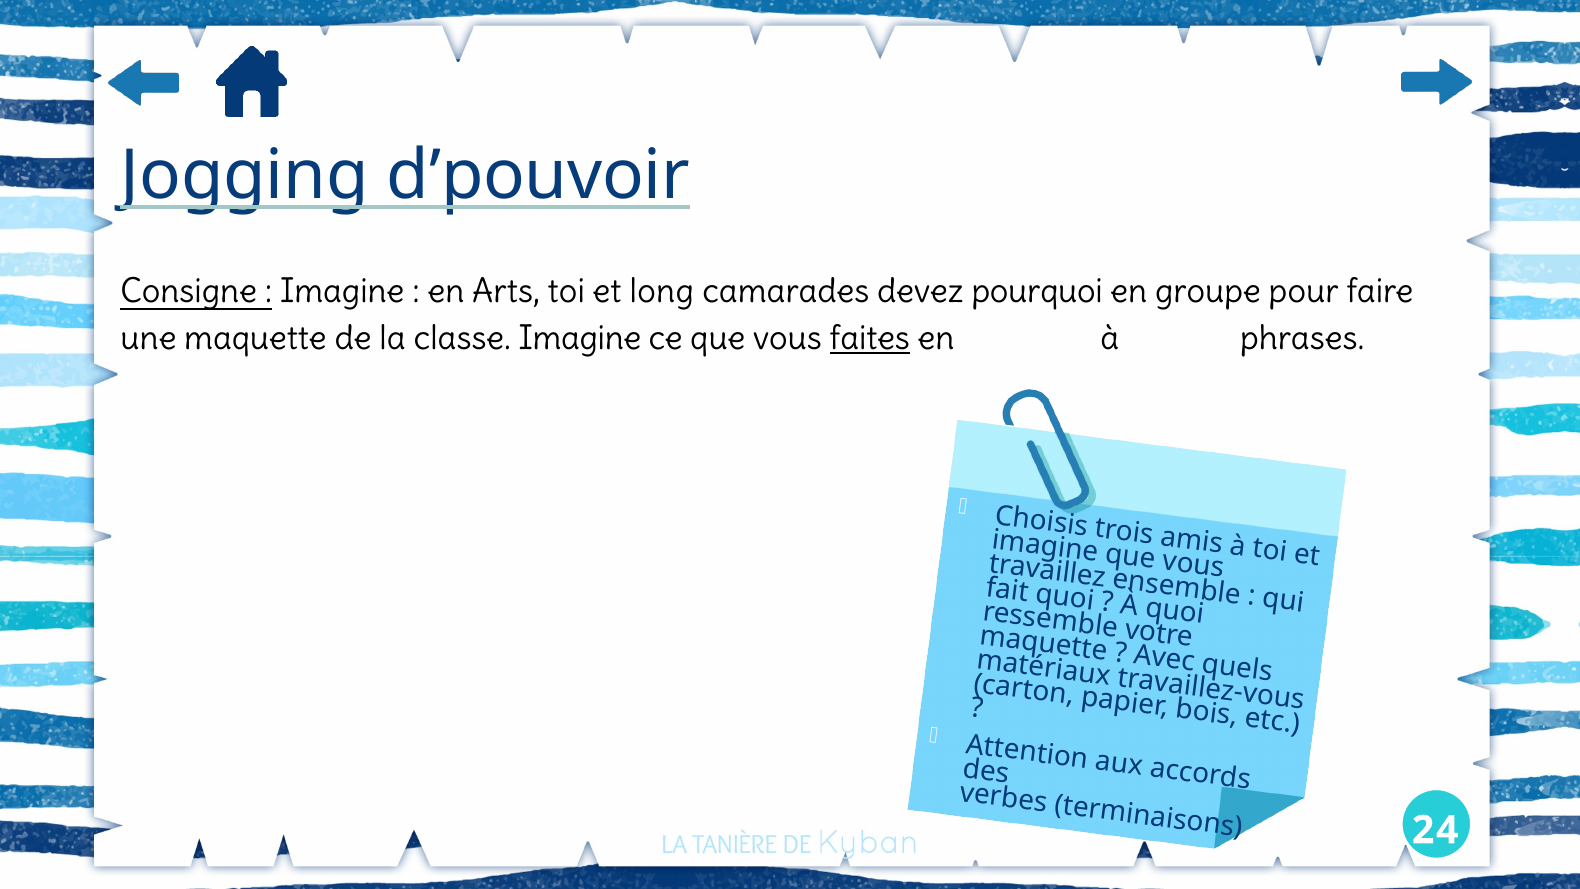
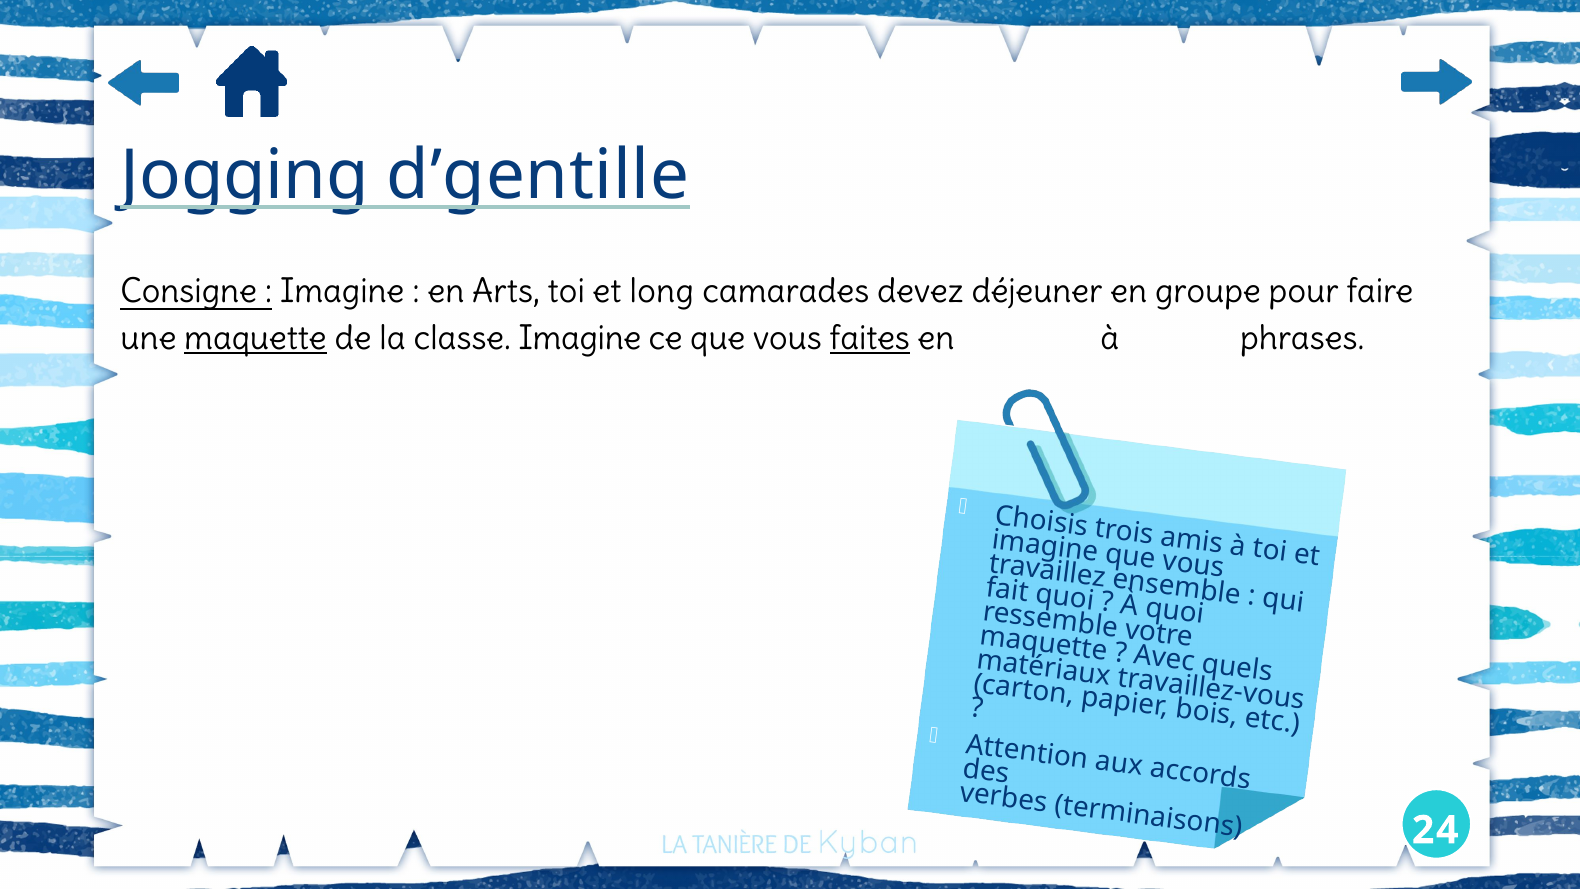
d’pouvoir: d’pouvoir -> d’gentille
pourquoi: pourquoi -> déjeuner
maquette at (255, 339) underline: none -> present
